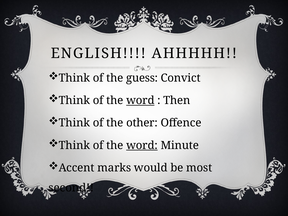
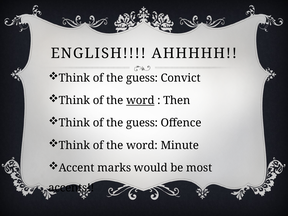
other at (142, 123): other -> guess
word at (142, 145) underline: present -> none
second: second -> accents
